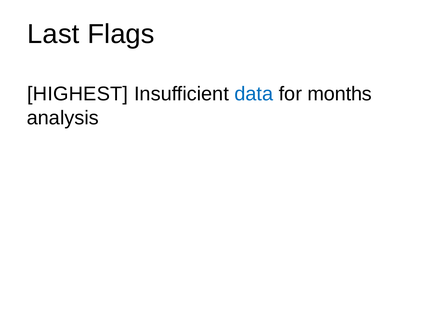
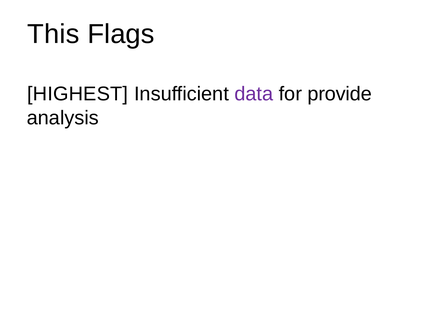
Last: Last -> This
data colour: blue -> purple
months: months -> provide
